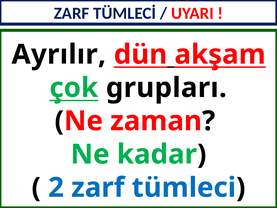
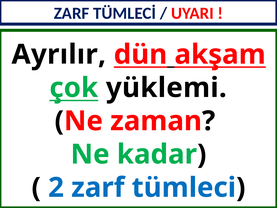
grupları: grupları -> yüklemi
